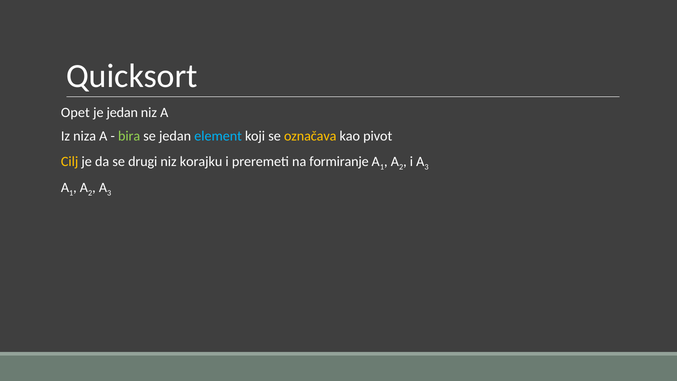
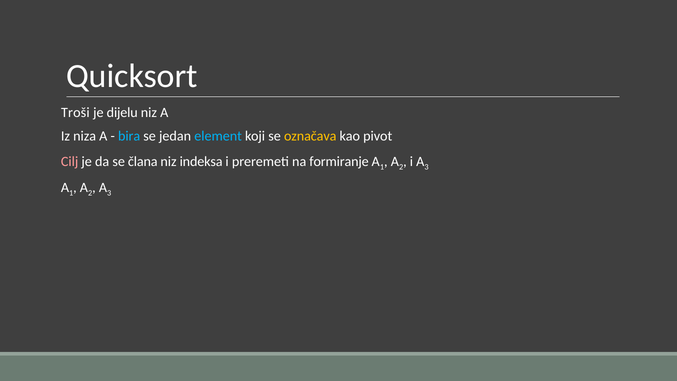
Opet: Opet -> Troši
je jedan: jedan -> dijelu
bira colour: light green -> light blue
Cilj colour: yellow -> pink
drugi: drugi -> člana
korajku: korajku -> indeksa
